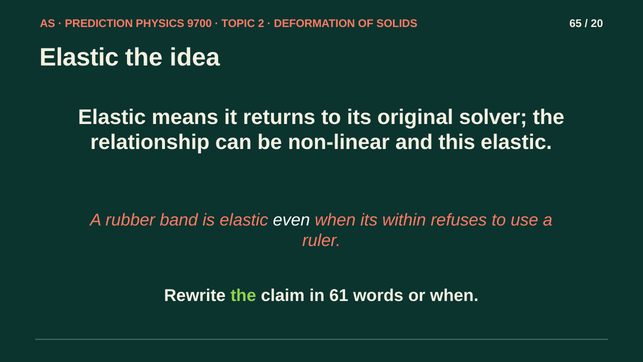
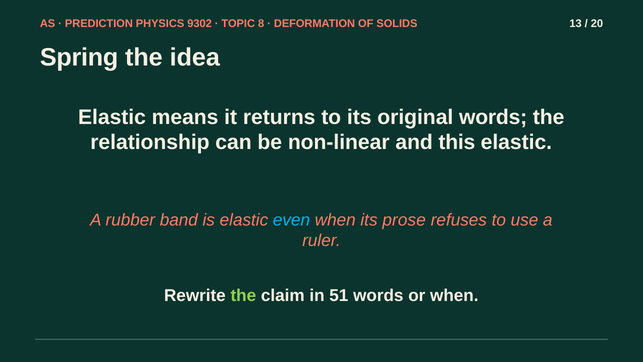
9700: 9700 -> 9302
2: 2 -> 8
65: 65 -> 13
Elastic at (79, 57): Elastic -> Spring
original solver: solver -> words
even colour: white -> light blue
within: within -> prose
61: 61 -> 51
